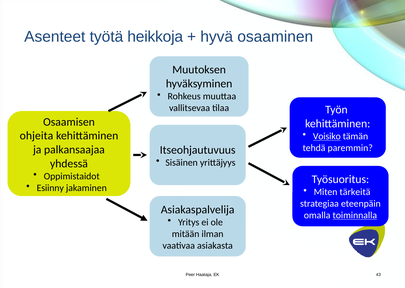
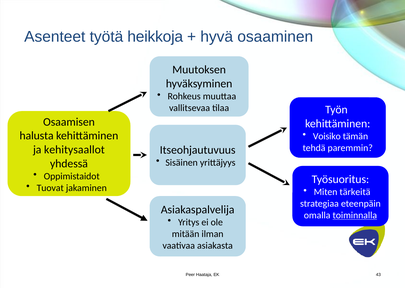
ohjeita: ohjeita -> halusta
Voisiko underline: present -> none
palkansaajaa: palkansaajaa -> kehitysaallot
Esiinny: Esiinny -> Tuovat
